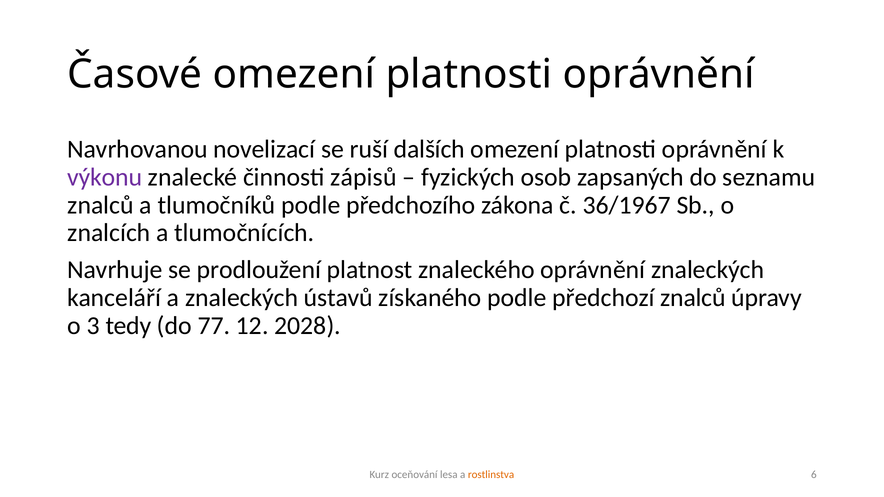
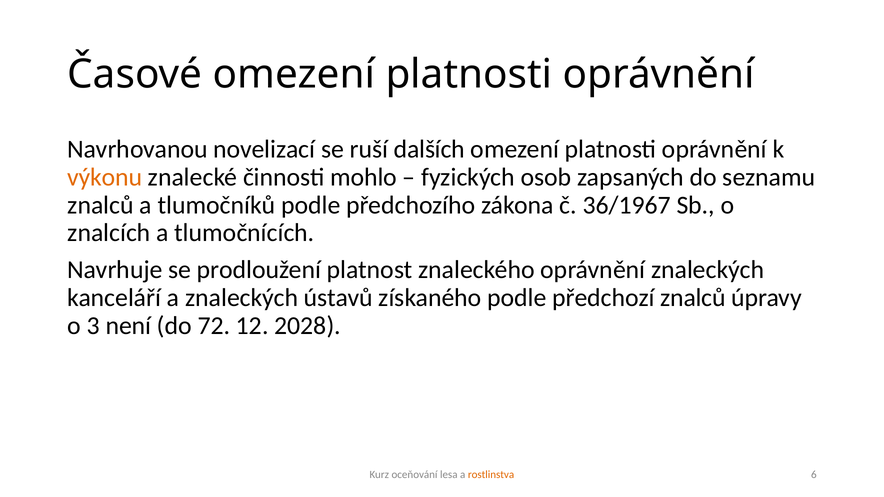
výkonu colour: purple -> orange
zápisů: zápisů -> mohlo
tedy: tedy -> není
77: 77 -> 72
